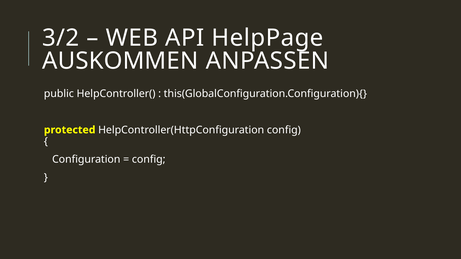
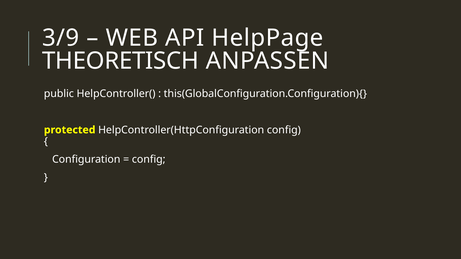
3/2: 3/2 -> 3/9
AUSKOMMEN: AUSKOMMEN -> THEORETISCH
